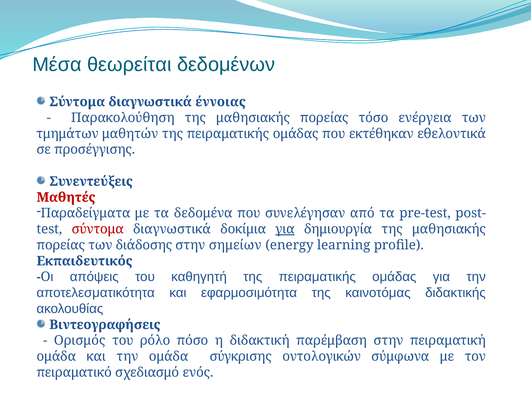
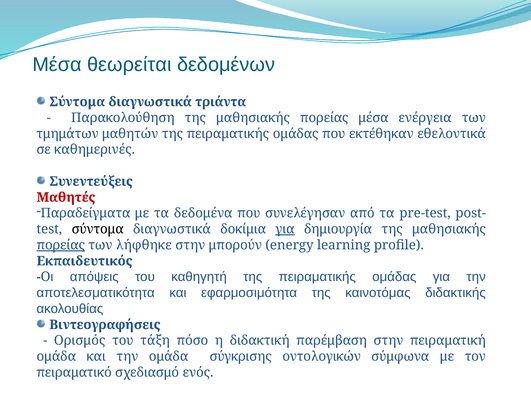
έννοιας: έννοιας -> τριάντα
πορείας τόσο: τόσο -> μέσα
προσέγγισης: προσέγγισης -> καθημερινές
σύντομα at (98, 229) colour: red -> black
πορείας at (61, 245) underline: none -> present
διάδοσης: διάδοσης -> λήφθηκε
σημείων: σημείων -> μπορούν
ρόλο: ρόλο -> τάξη
